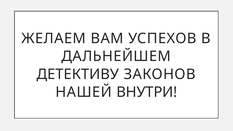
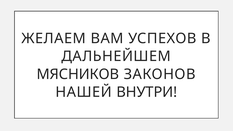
ДЕТЕКТИВУ: ДЕТЕКТИВУ -> МЯСНИКОВ
